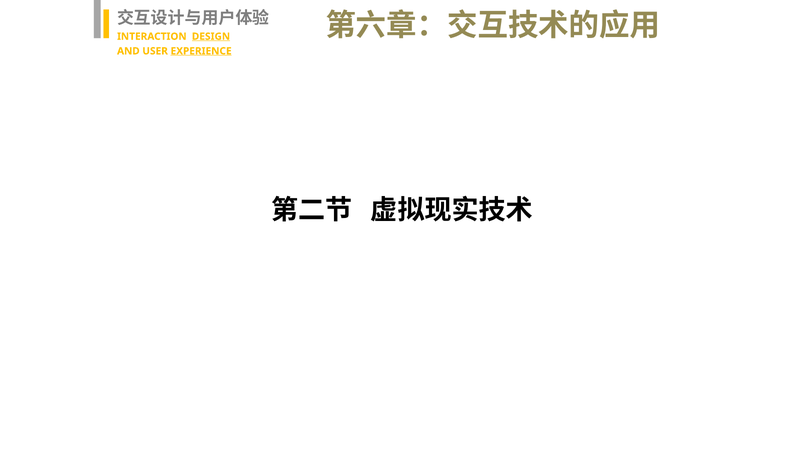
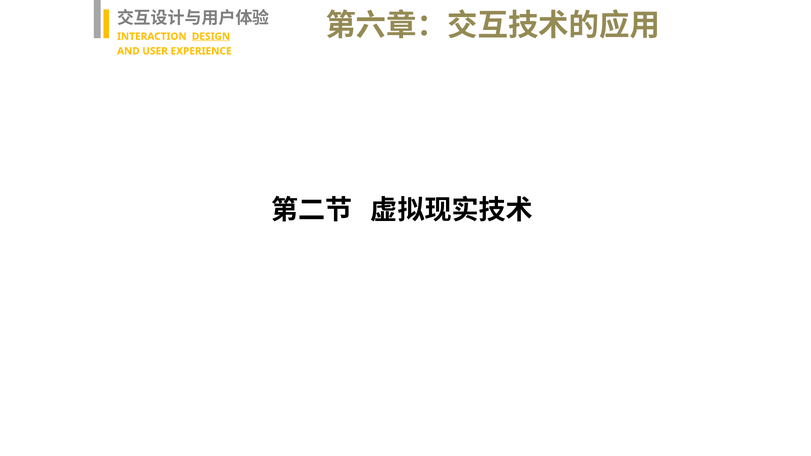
EXPERIENCE underline: present -> none
